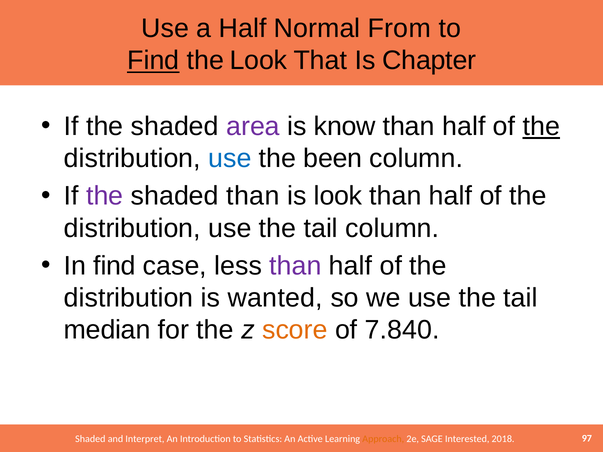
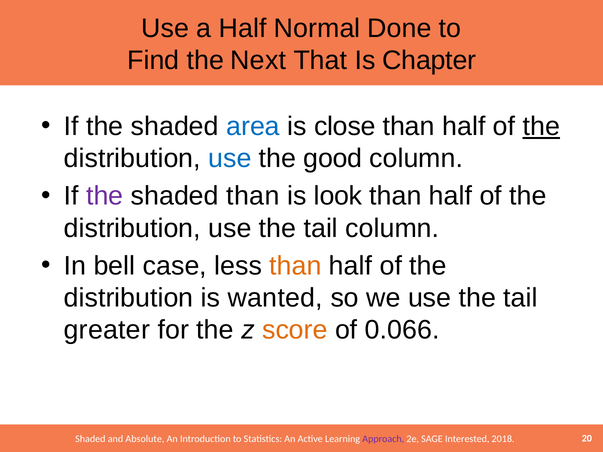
From: From -> Done
Find at (153, 61) underline: present -> none
the Look: Look -> Next
area colour: purple -> blue
know: know -> close
been: been -> good
In find: find -> bell
than at (295, 266) colour: purple -> orange
median: median -> greater
7.840: 7.840 -> 0.066
Interpret: Interpret -> Absolute
Approach colour: orange -> purple
97: 97 -> 20
